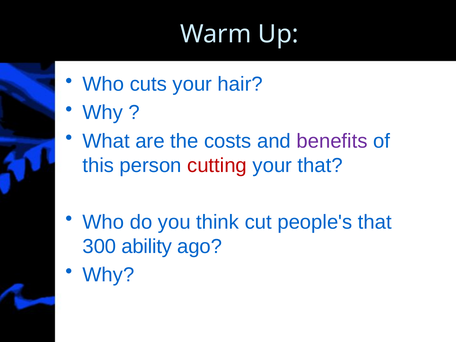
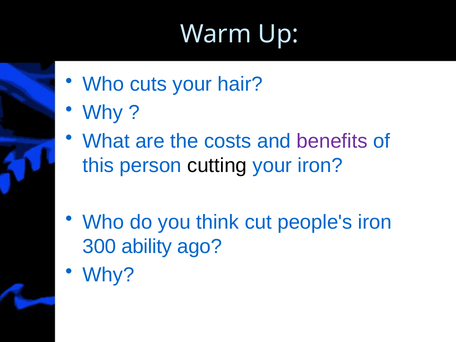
cutting colour: red -> black
your that: that -> iron
people's that: that -> iron
